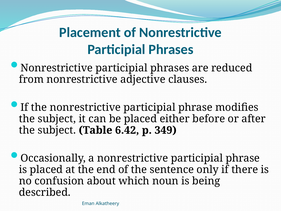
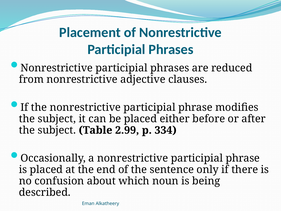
6.42: 6.42 -> 2.99
349: 349 -> 334
